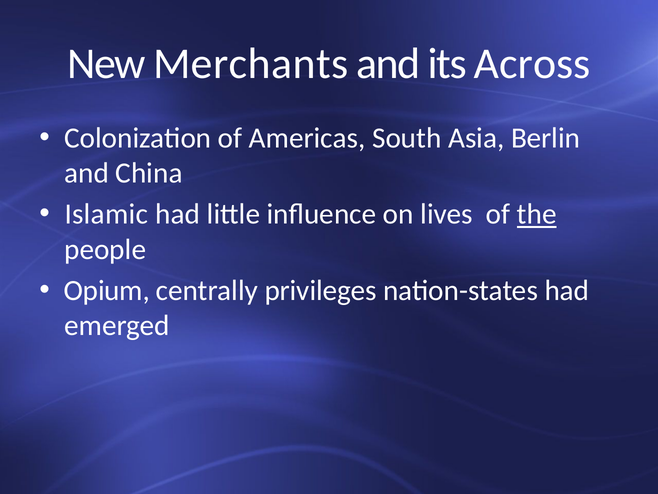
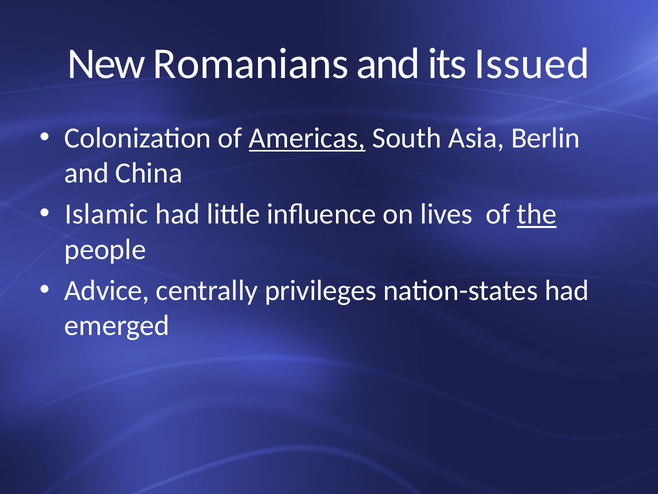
Merchants: Merchants -> Romanians
Across: Across -> Issued
Americas underline: none -> present
Opium: Opium -> Advice
